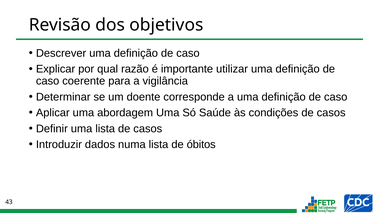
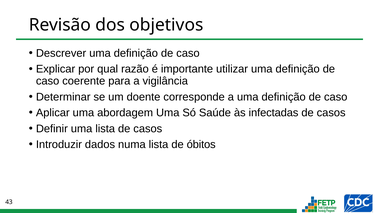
condições: condições -> infectadas
